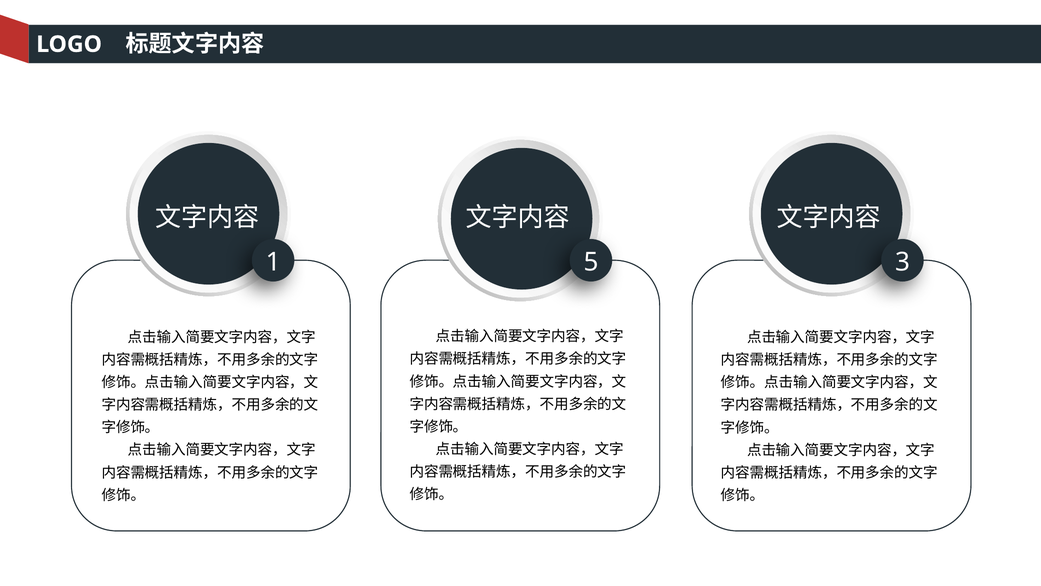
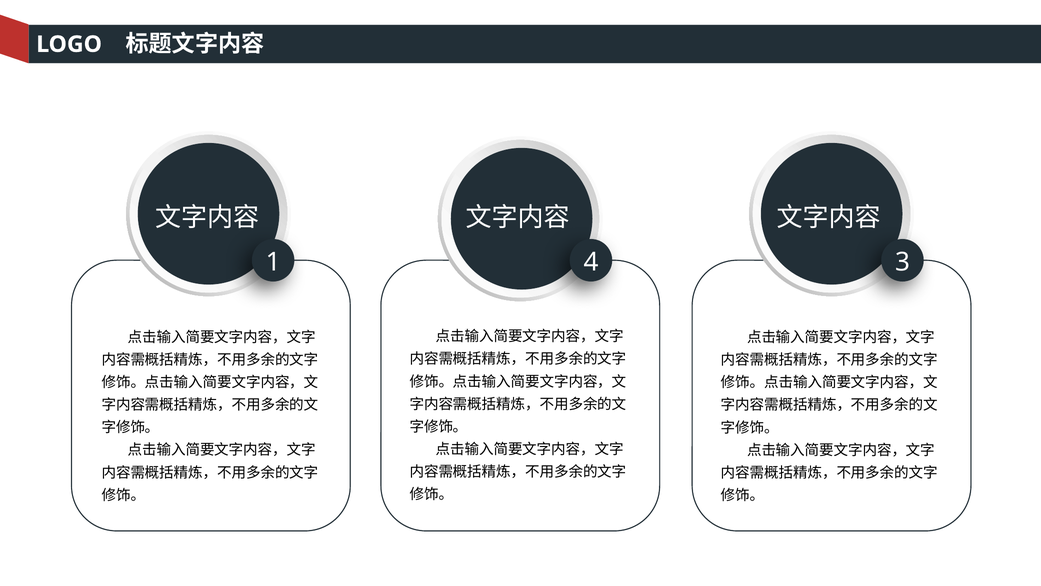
5: 5 -> 4
